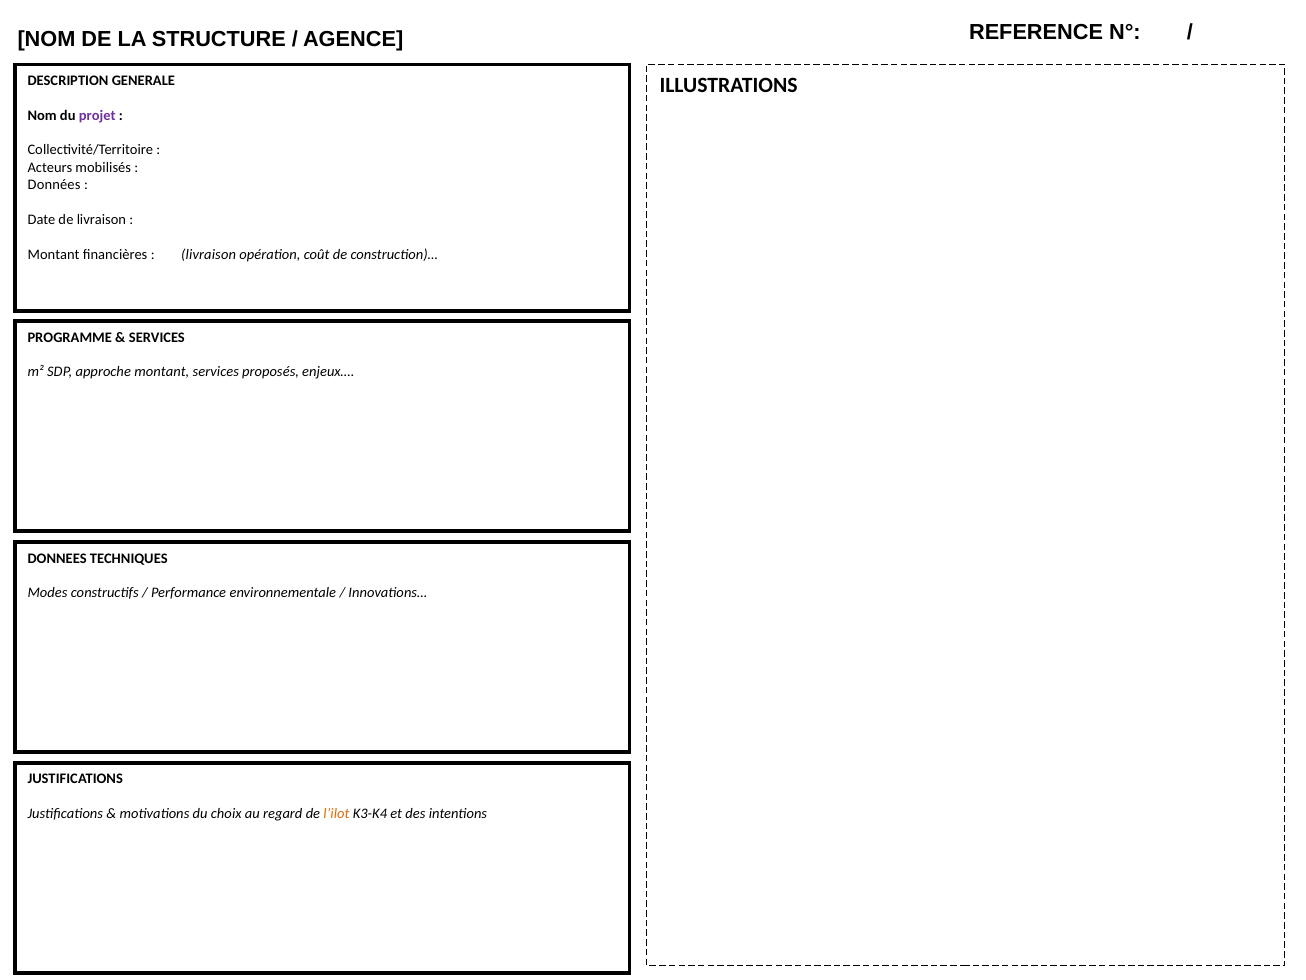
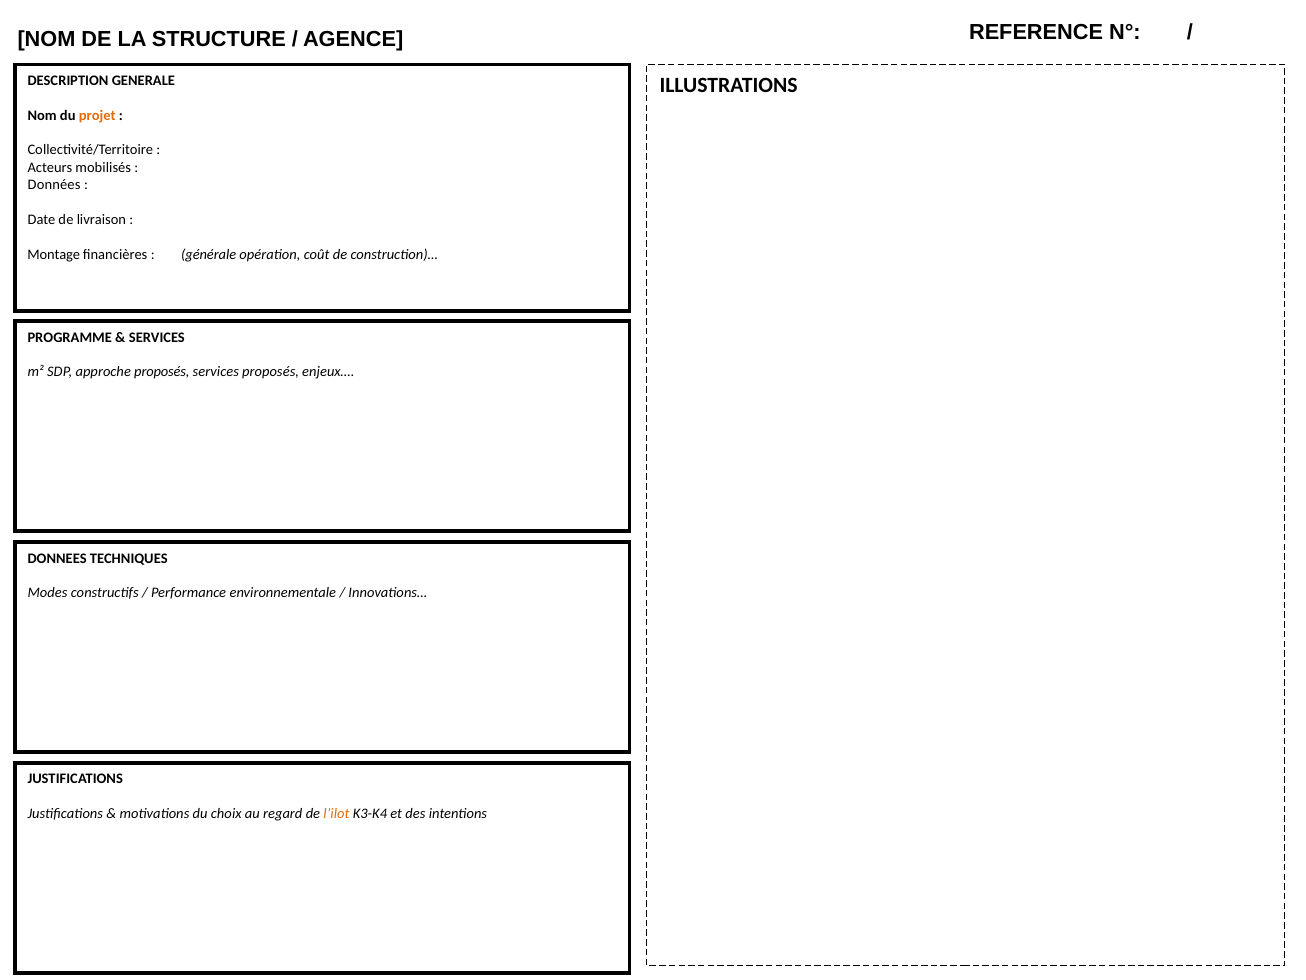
projet colour: purple -> orange
Montant at (54, 254): Montant -> Montage
livraison at (209, 254): livraison -> générale
approche montant: montant -> proposés
